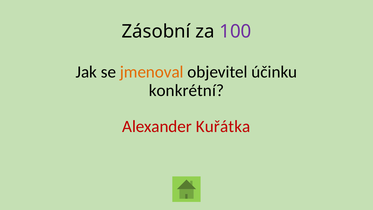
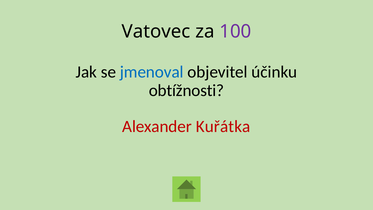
Zásobní: Zásobní -> Vatovec
jmenoval colour: orange -> blue
konkrétní: konkrétní -> obtížnosti
